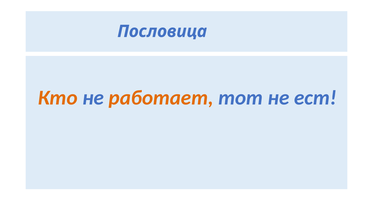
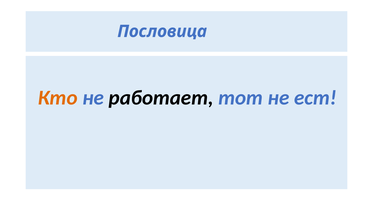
работает colour: orange -> black
